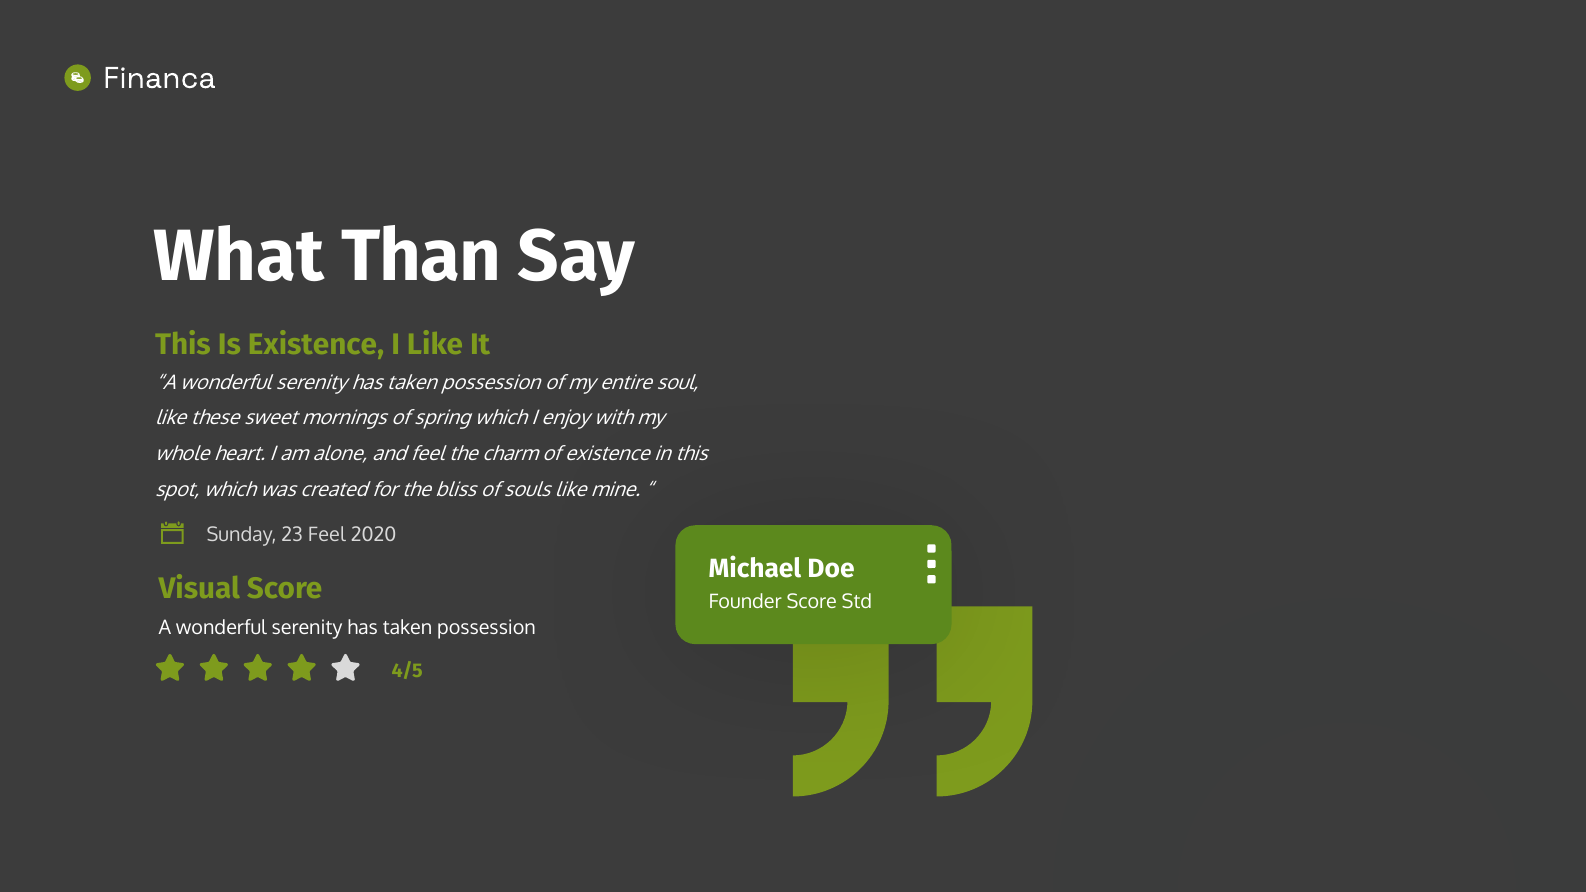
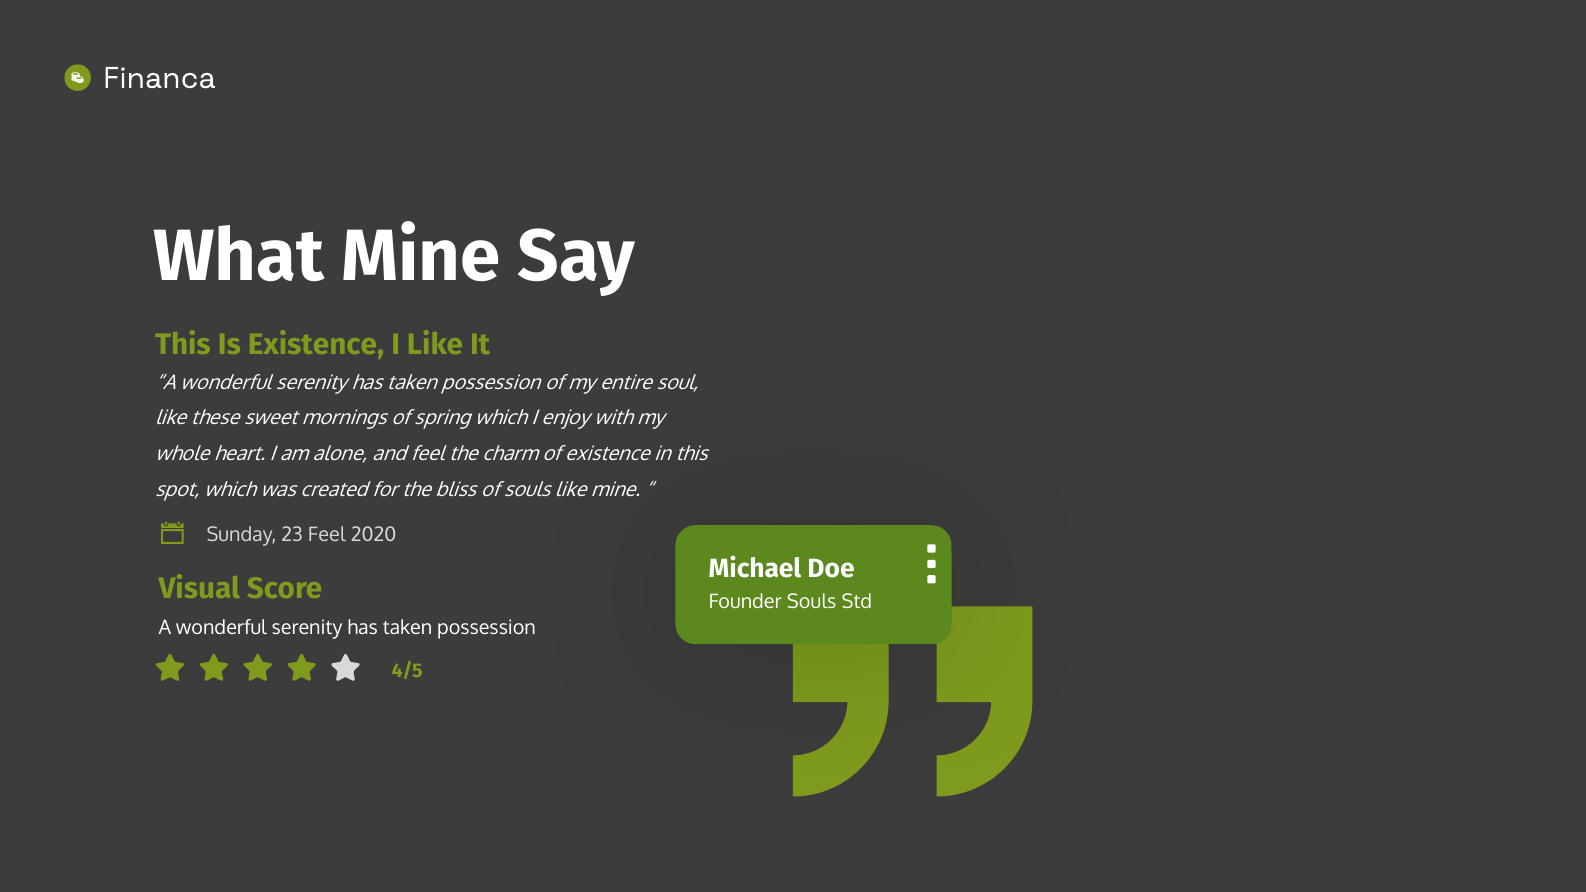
What Than: Than -> Mine
Founder Score: Score -> Souls
